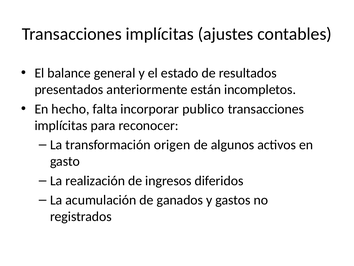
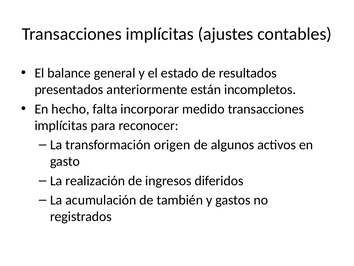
publico: publico -> medido
ganados: ganados -> también
